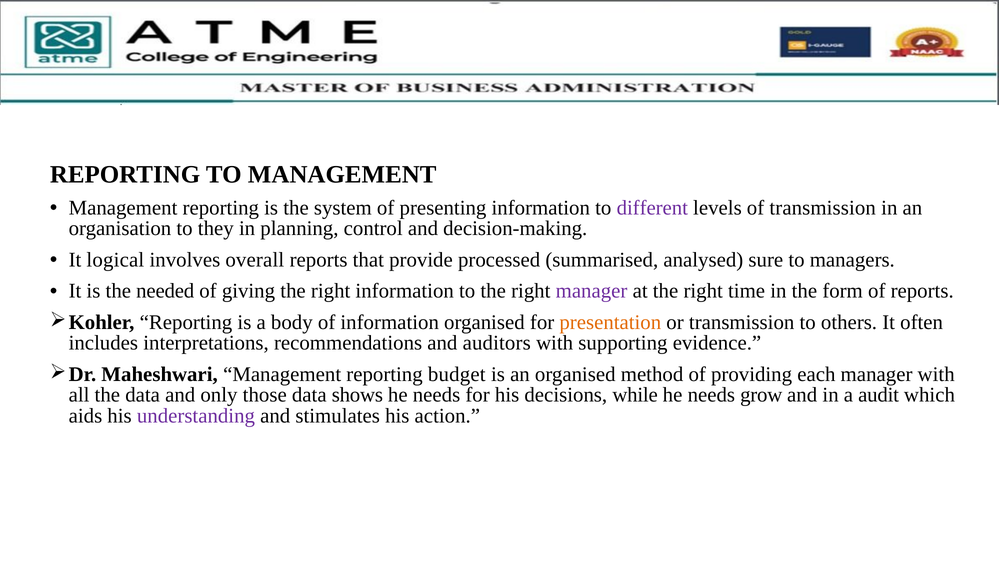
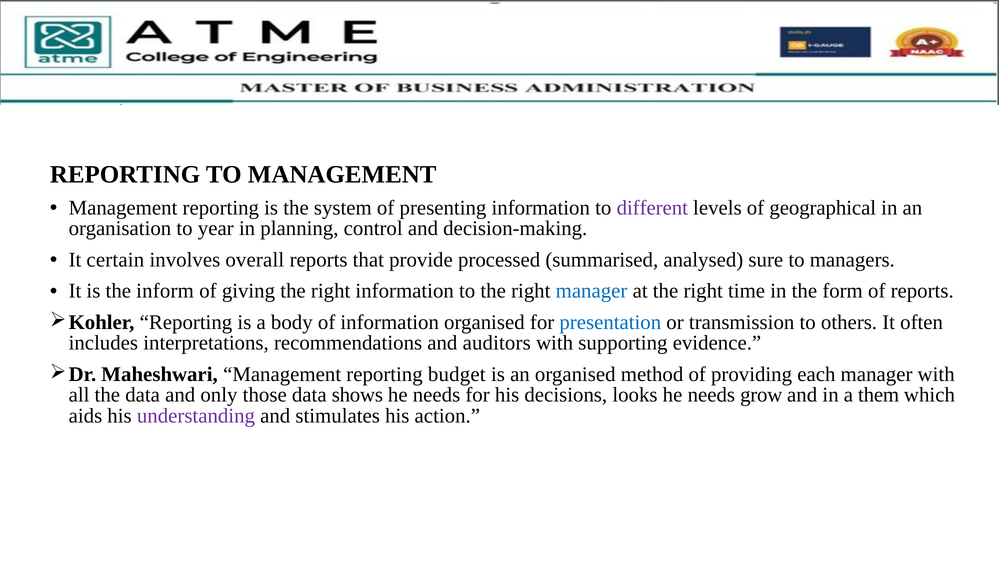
of transmission: transmission -> geographical
they: they -> year
logical: logical -> certain
needed: needed -> inform
manager at (592, 291) colour: purple -> blue
presentation colour: orange -> blue
while: while -> looks
audit: audit -> them
